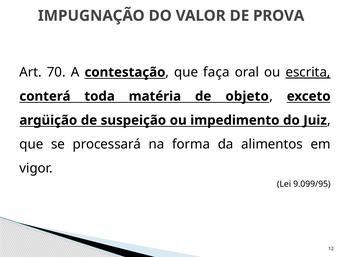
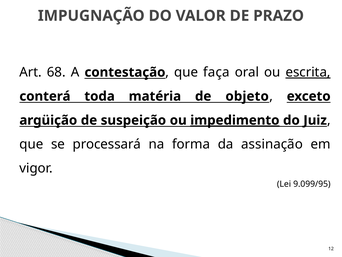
PROVA: PROVA -> PRAZO
70: 70 -> 68
impedimento underline: none -> present
alimentos: alimentos -> assinação
